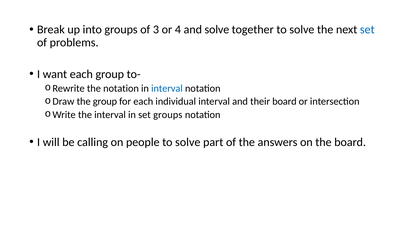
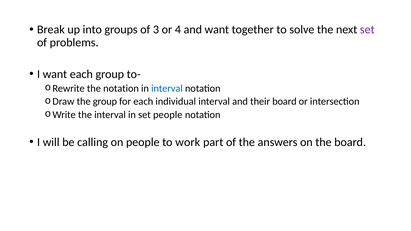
and solve: solve -> want
set at (367, 30) colour: blue -> purple
set groups: groups -> people
people to solve: solve -> work
